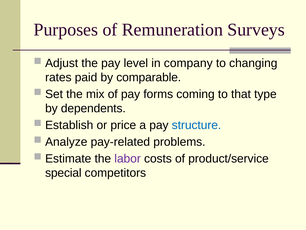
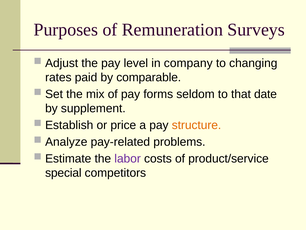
coming: coming -> seldom
type: type -> date
dependents: dependents -> supplement
structure colour: blue -> orange
